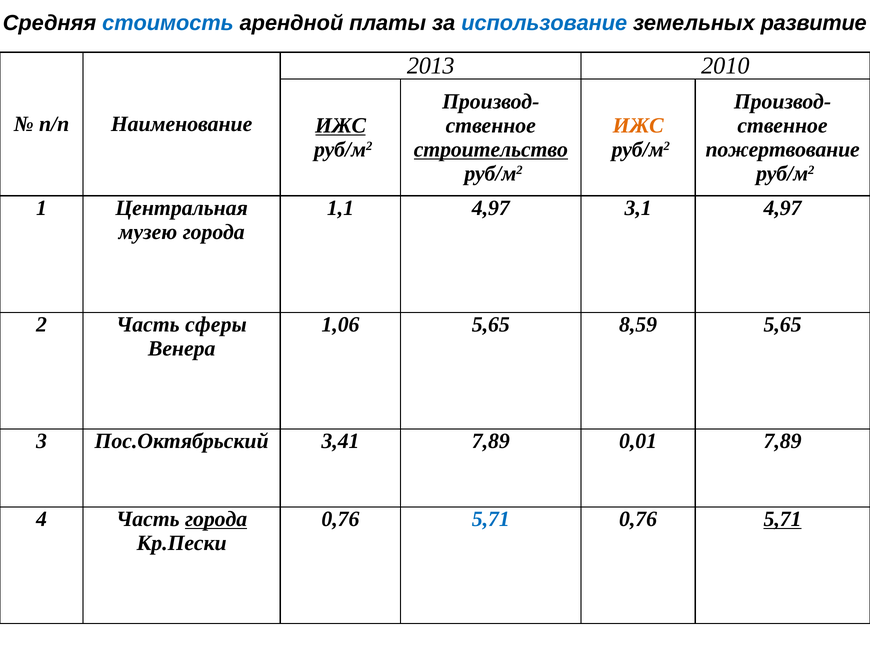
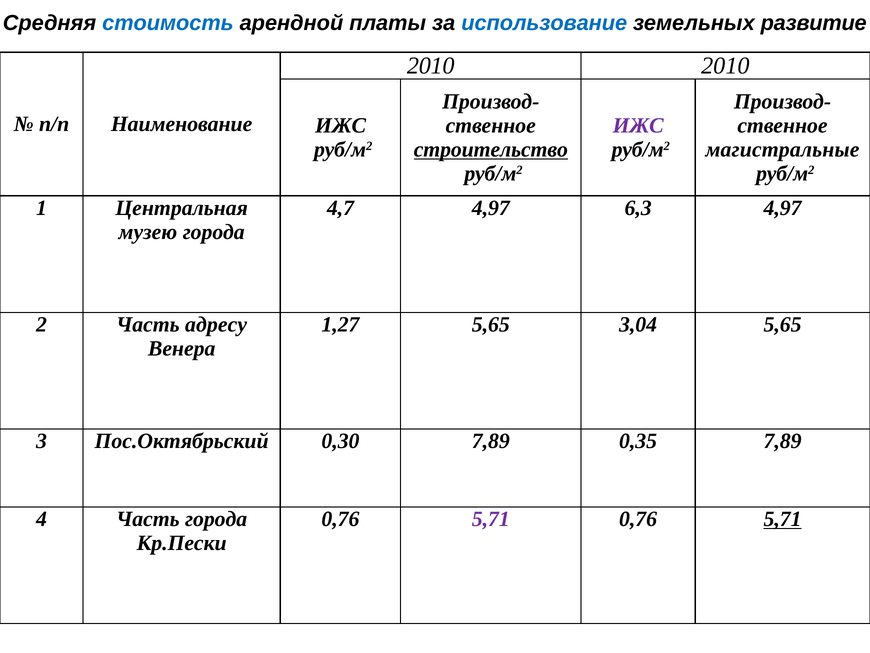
2013 at (431, 66): 2013 -> 2010
ИЖС at (341, 125) underline: present -> none
ИЖС at (638, 125) colour: orange -> purple
пожертвование: пожертвование -> магистральные
1,1: 1,1 -> 4,7
3,1: 3,1 -> 6,3
сферы: сферы -> адресу
1,06: 1,06 -> 1,27
8,59: 8,59 -> 3,04
3,41: 3,41 -> 0,30
0,01: 0,01 -> 0,35
города at (216, 519) underline: present -> none
5,71 at (491, 519) colour: blue -> purple
